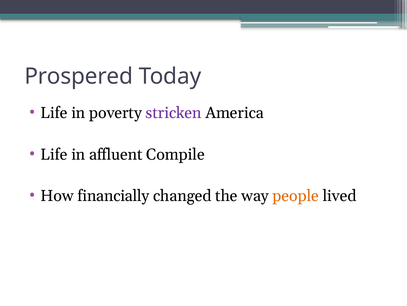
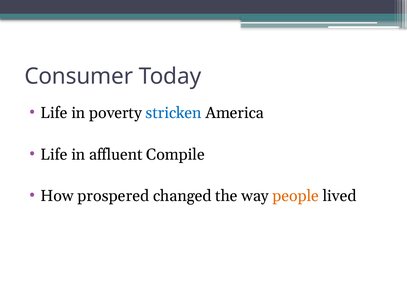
Prospered: Prospered -> Consumer
stricken colour: purple -> blue
financially: financially -> prospered
